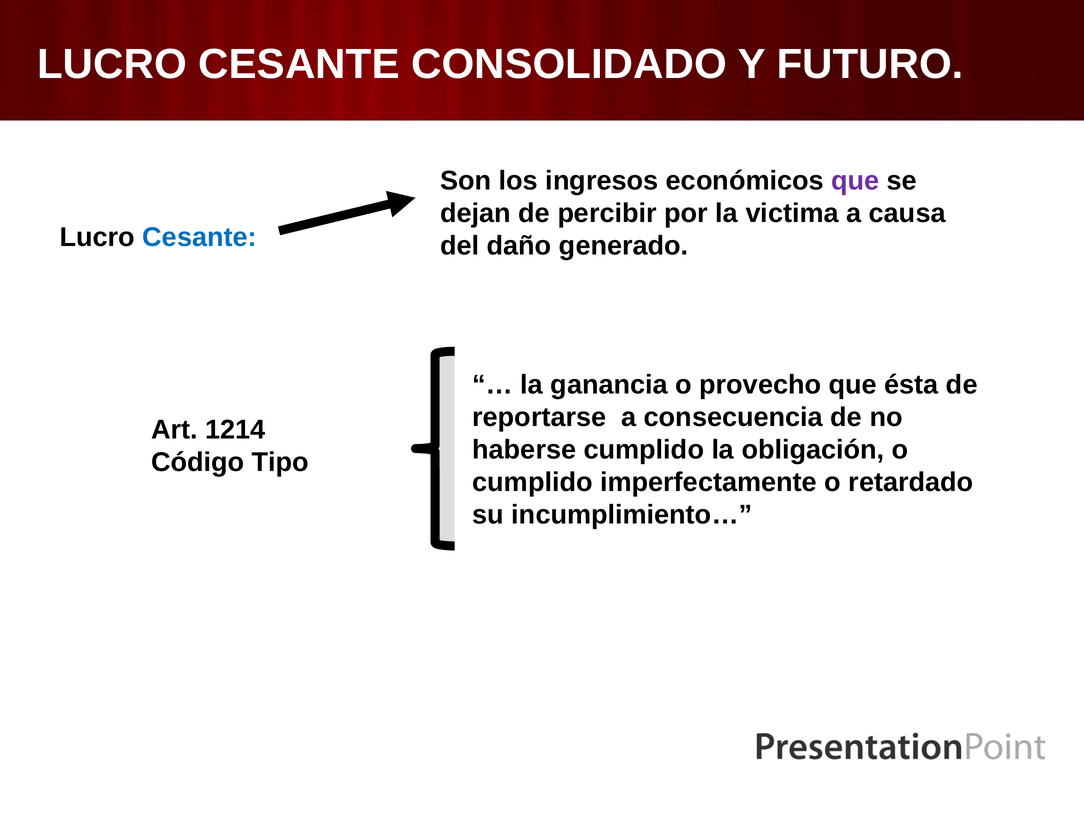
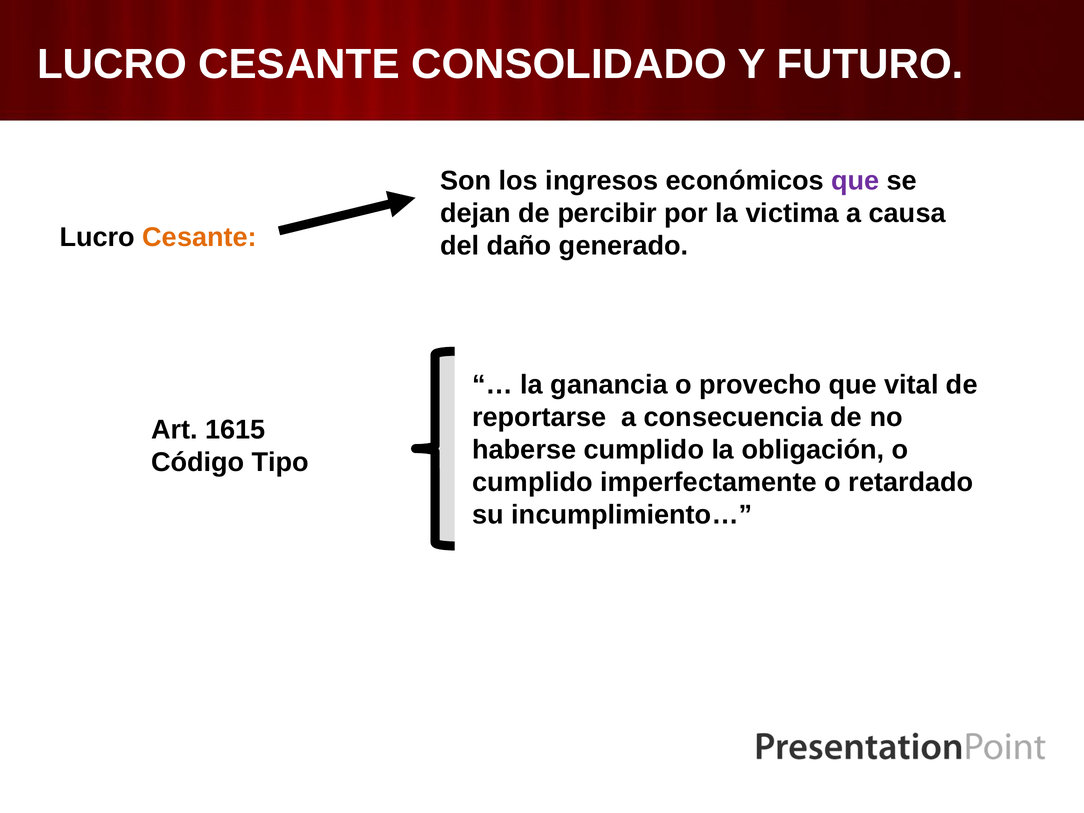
Cesante at (200, 237) colour: blue -> orange
ésta: ésta -> vital
1214: 1214 -> 1615
